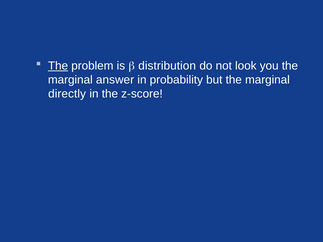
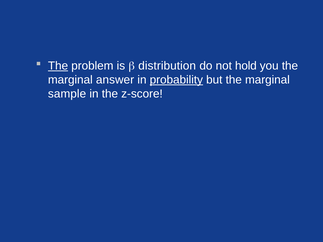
look: look -> hold
probability underline: none -> present
directly: directly -> sample
